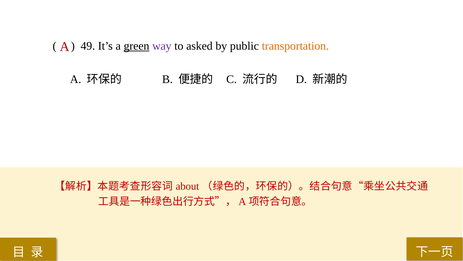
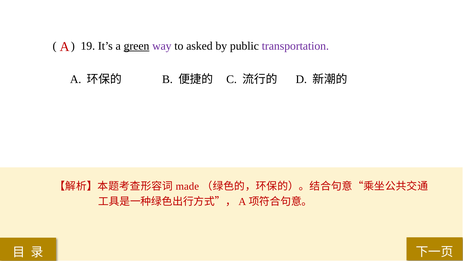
49: 49 -> 19
transportation colour: orange -> purple
about: about -> made
